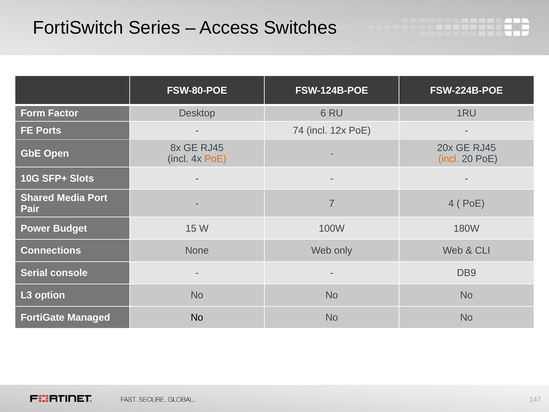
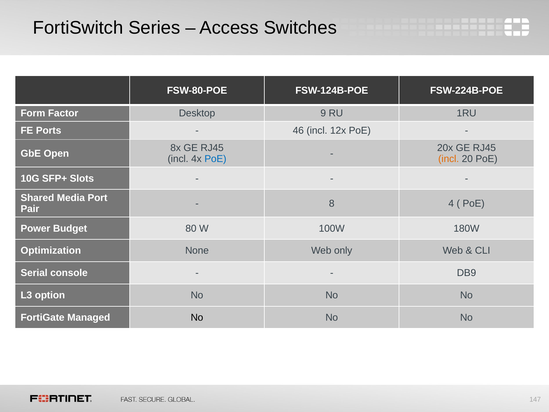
6: 6 -> 9
74: 74 -> 46
PoE at (215, 159) colour: orange -> blue
7: 7 -> 8
15: 15 -> 80
Connections: Connections -> Optimization
